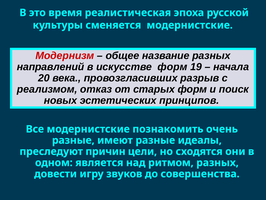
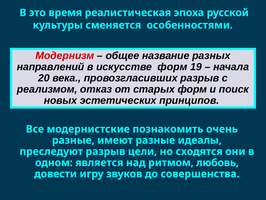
сменяется модернистские: модернистские -> особенностями
преследуют причин: причин -> разрыв
ритмом разных: разных -> любовь
